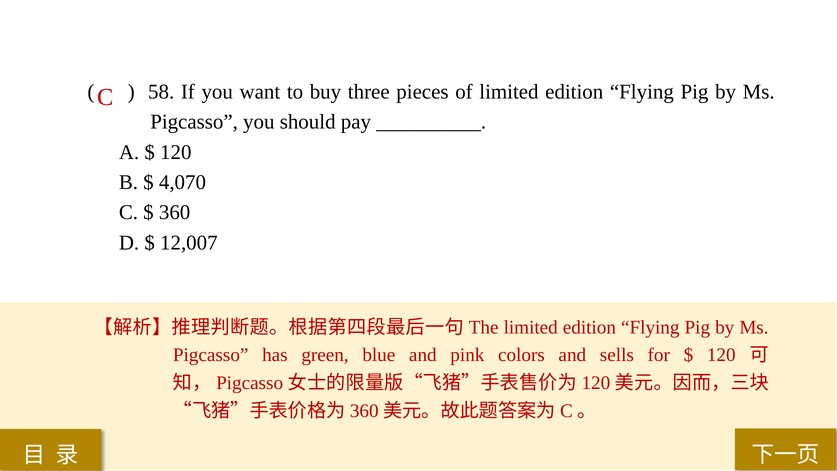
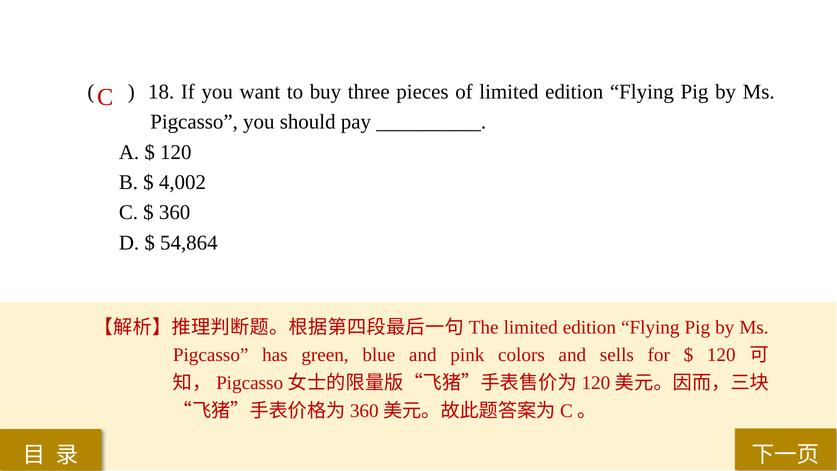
58: 58 -> 18
4,070: 4,070 -> 4,002
12,007: 12,007 -> 54,864
